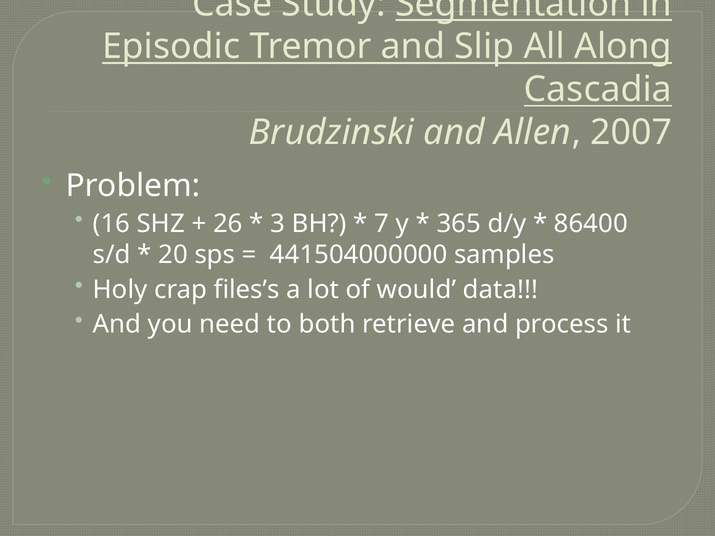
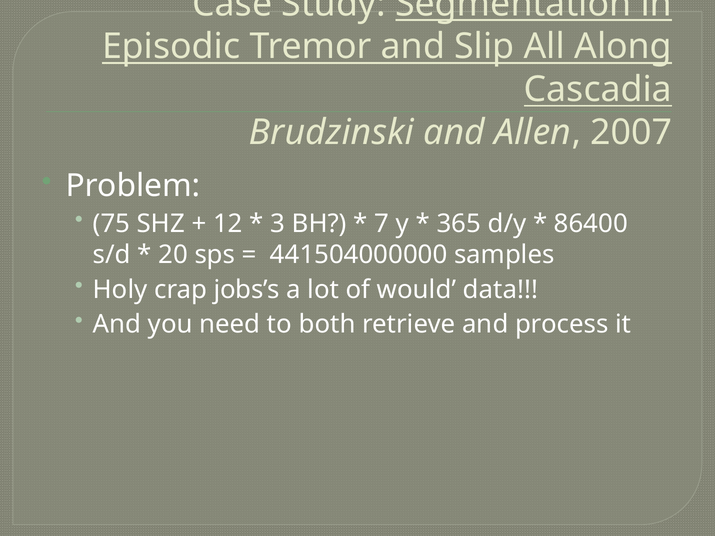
16: 16 -> 75
26: 26 -> 12
files’s: files’s -> jobs’s
